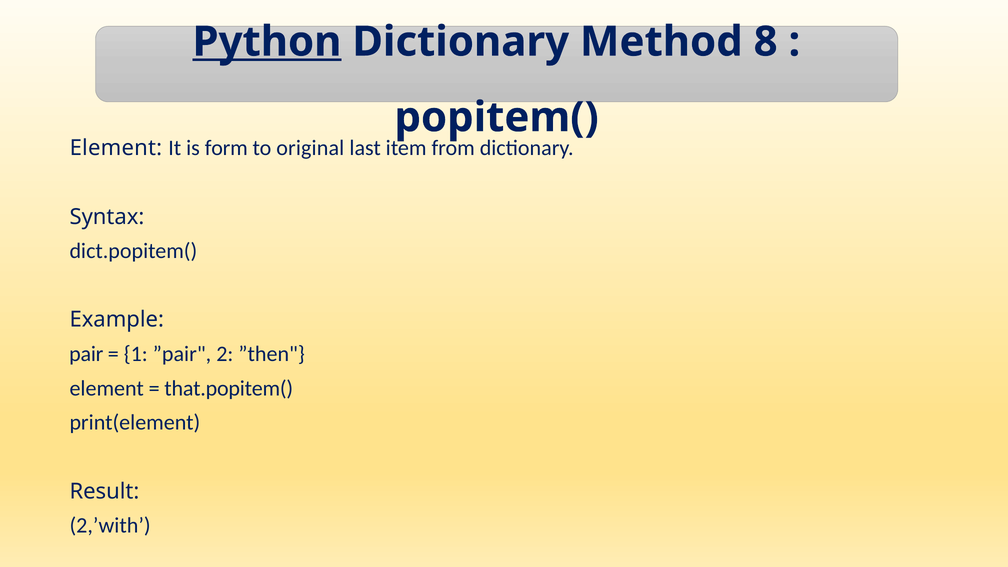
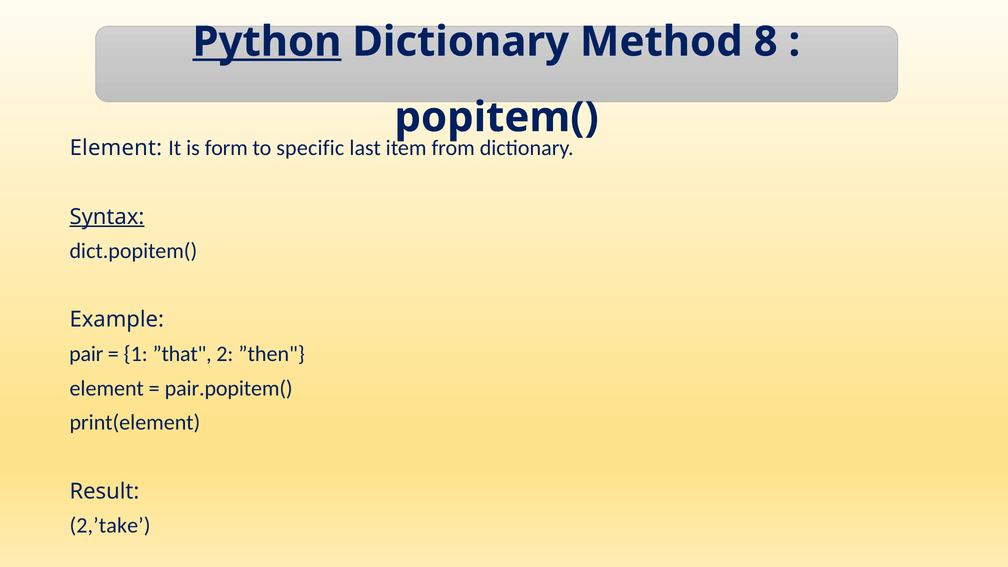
original: original -> specific
Syntax underline: none -> present
”pair: ”pair -> ”that
that.popitem(: that.popitem( -> pair.popitem(
2,’with: 2,’with -> 2,’take
